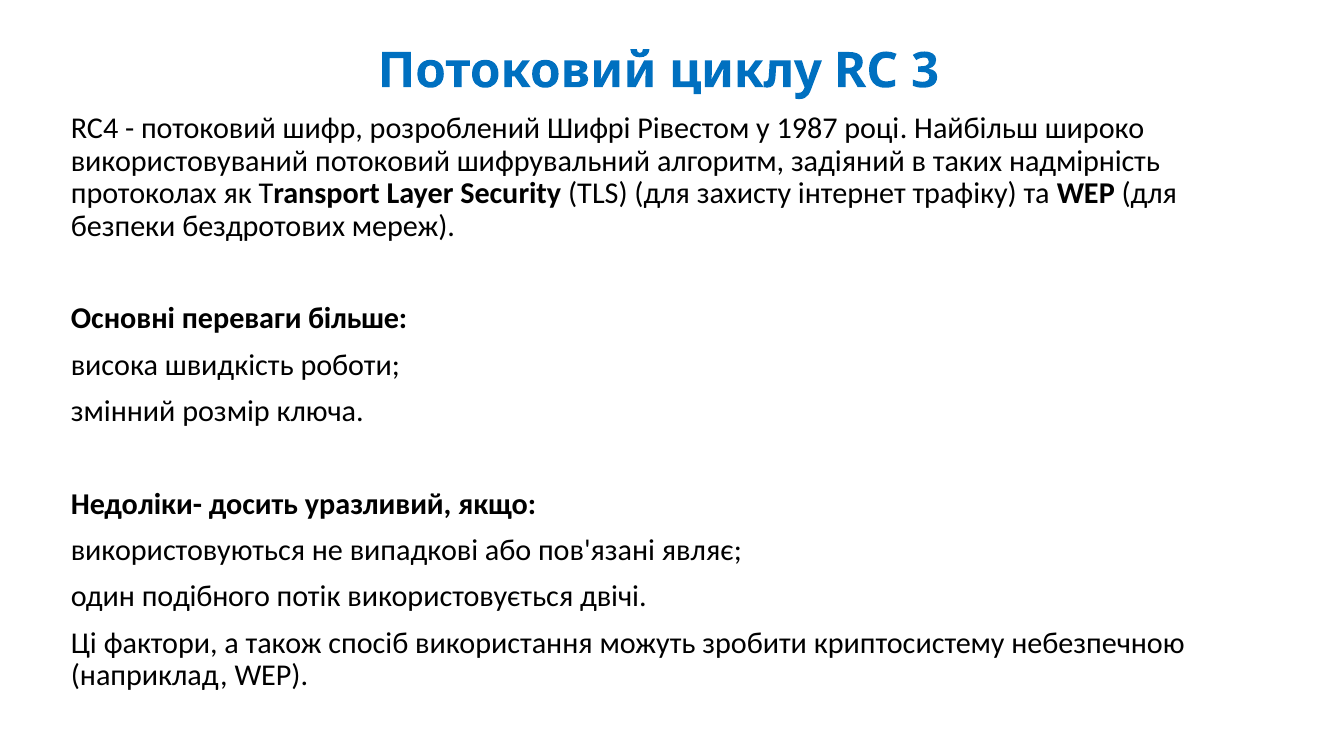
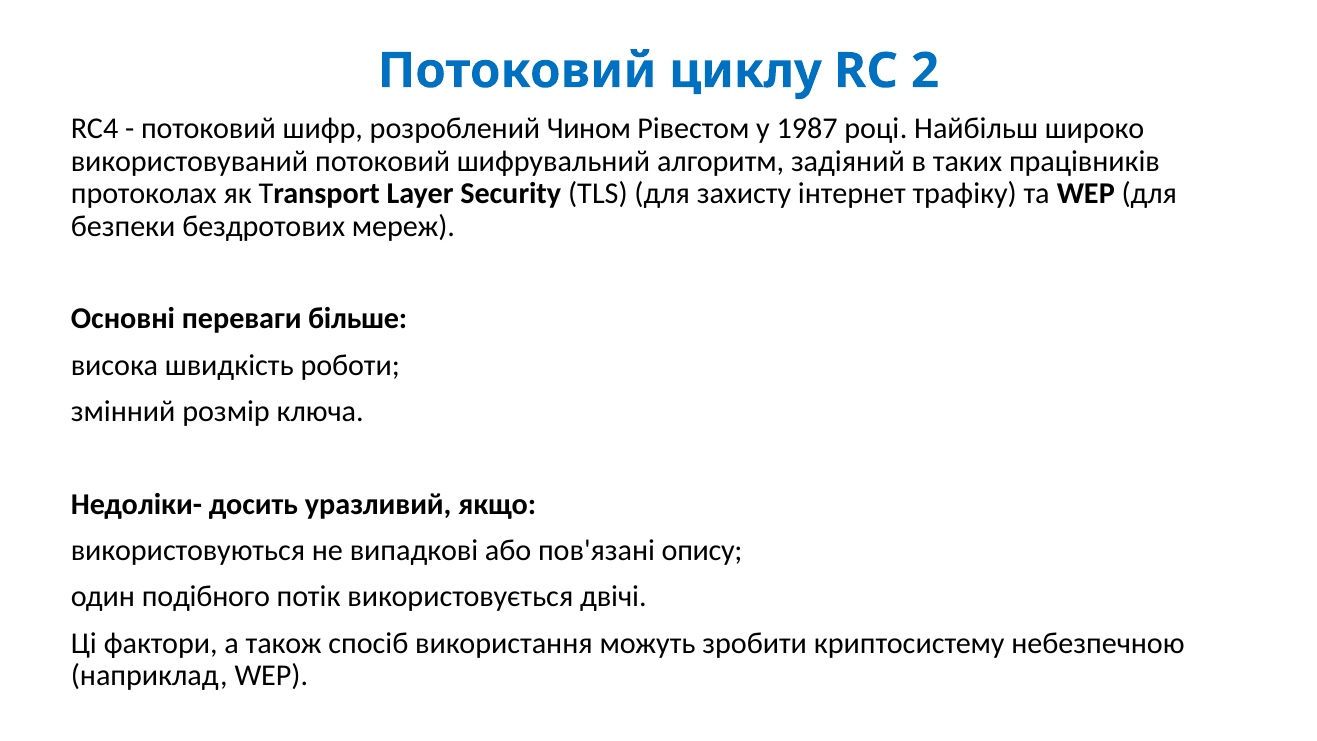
3: 3 -> 2
Шифрі: Шифрі -> Чином
надмірність: надмірність -> працівників
являє: являє -> опису
